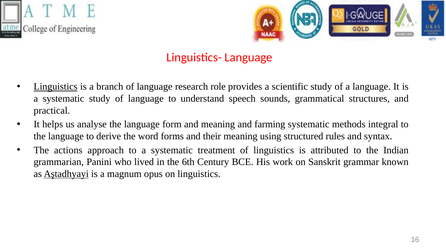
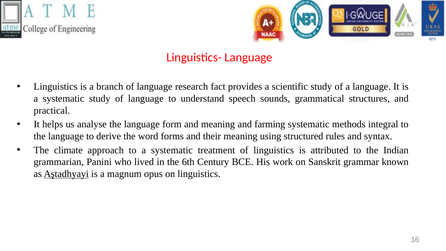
Linguistics at (56, 87) underline: present -> none
role: role -> fact
actions: actions -> climate
